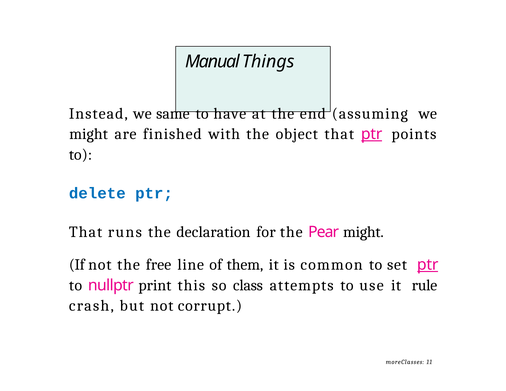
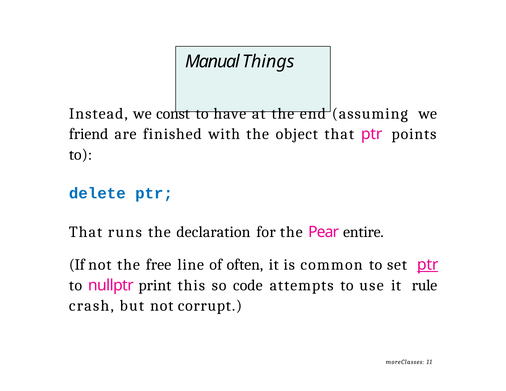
same: same -> const
might at (89, 134): might -> friend
ptr at (372, 134) underline: present -> none
Pear might: might -> entire
them: them -> often
class: class -> code
